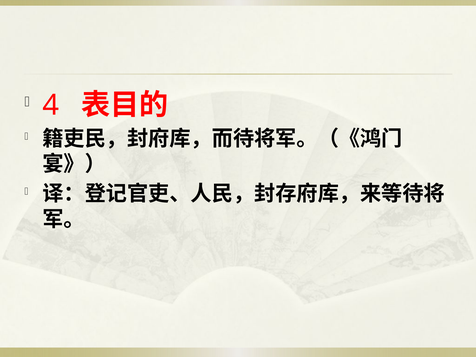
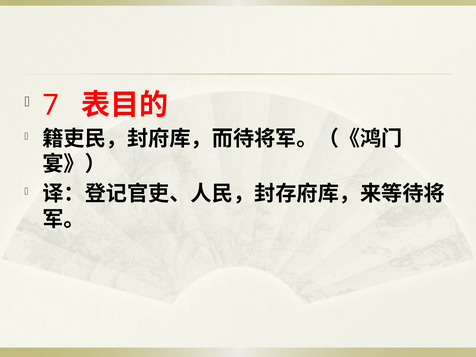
4: 4 -> 7
